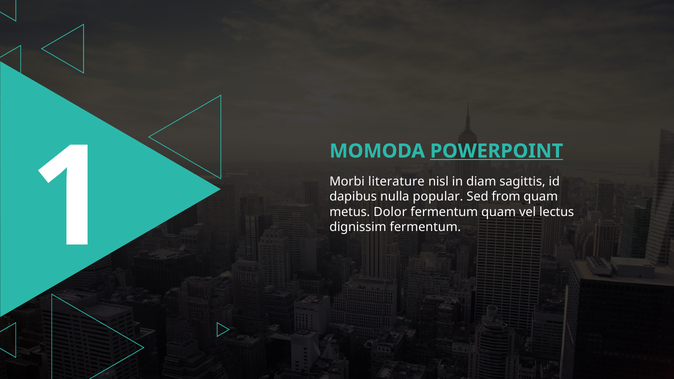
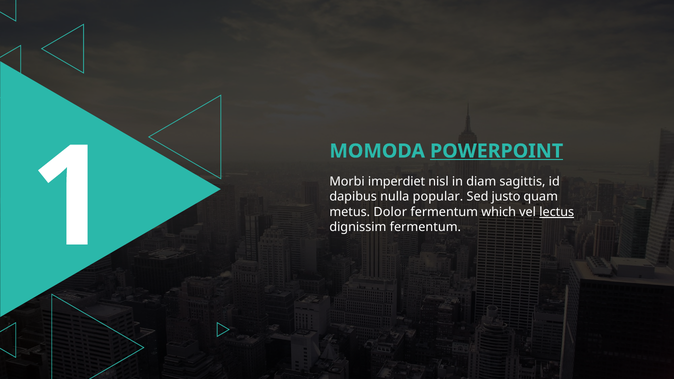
literature: literature -> imperdiet
from: from -> justo
fermentum quam: quam -> which
lectus underline: none -> present
